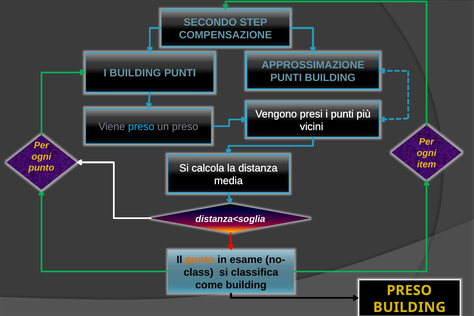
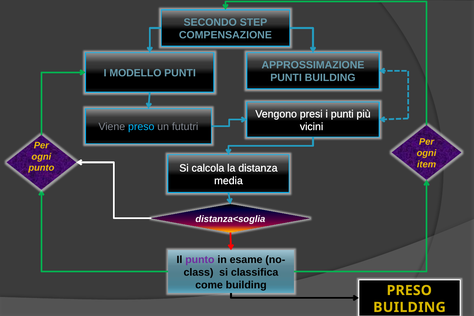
I BUILDING: BUILDING -> MODELLO
un preso: preso -> fututri
punto at (200, 260) colour: orange -> purple
